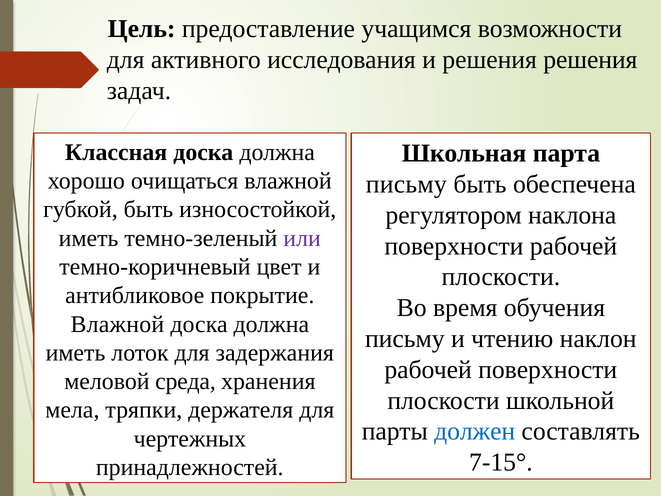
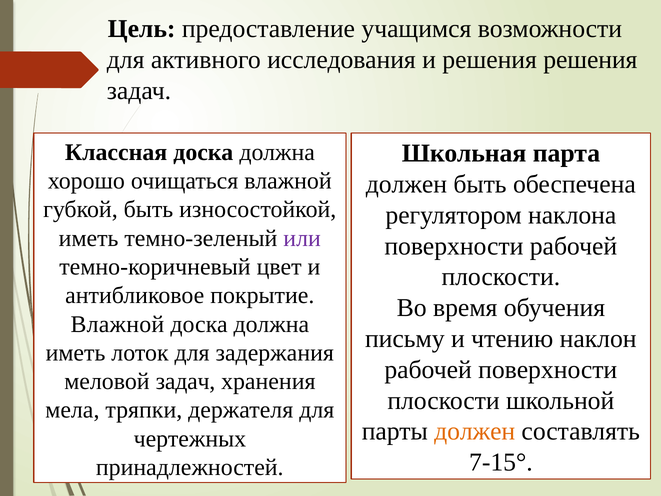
письму at (406, 184): письму -> должен
меловой среда: среда -> задач
должен at (475, 431) colour: blue -> orange
